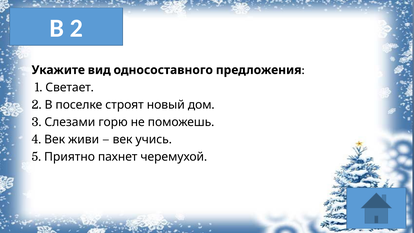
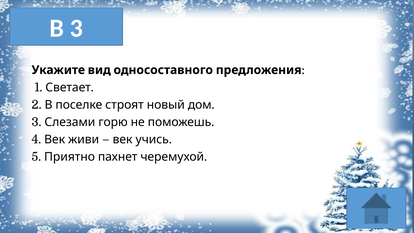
В 2: 2 -> 3
